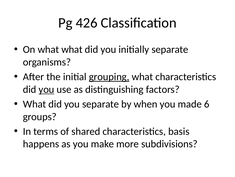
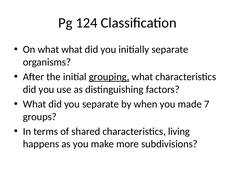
426: 426 -> 124
you at (46, 89) underline: present -> none
6: 6 -> 7
basis: basis -> living
